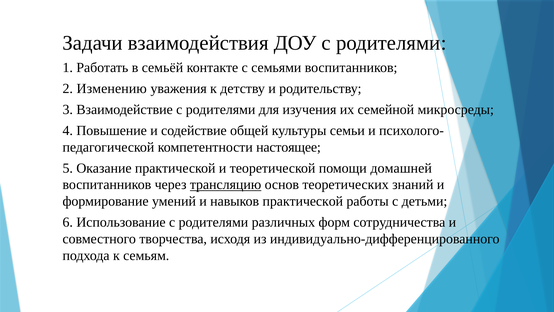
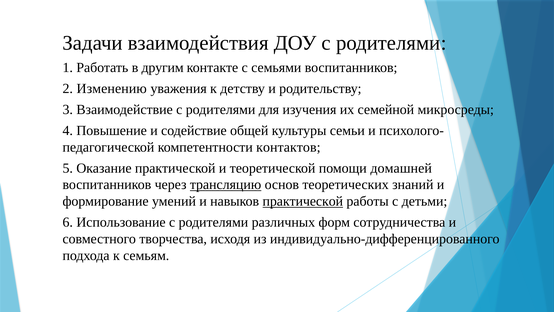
семьёй: семьёй -> другим
настоящее: настоящее -> контактов
практической at (303, 201) underline: none -> present
